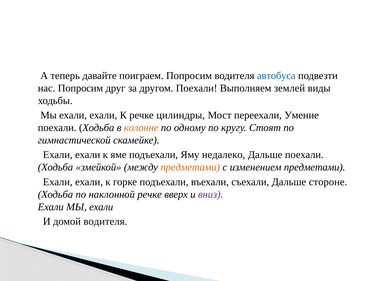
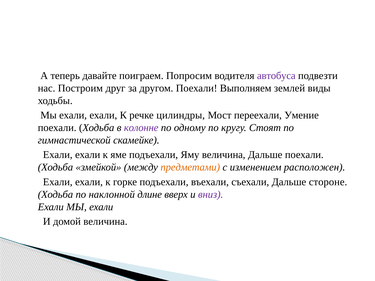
автобуса colour: blue -> purple
нас Попросим: Попросим -> Построим
колонне colour: orange -> purple
Яму недалеко: недалеко -> величина
изменением предметами: предметами -> расположен
наклонной речке: речке -> длине
домой водителя: водителя -> величина
